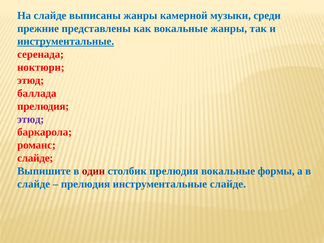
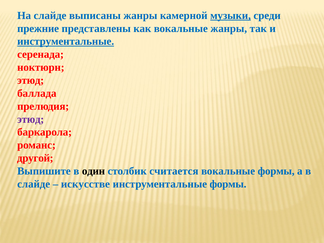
музыки underline: none -> present
слайде at (35, 158): слайде -> другой
один colour: red -> black
столбик прелюдия: прелюдия -> считается
прелюдия at (85, 184): прелюдия -> искусстве
инструментальные слайде: слайде -> формы
